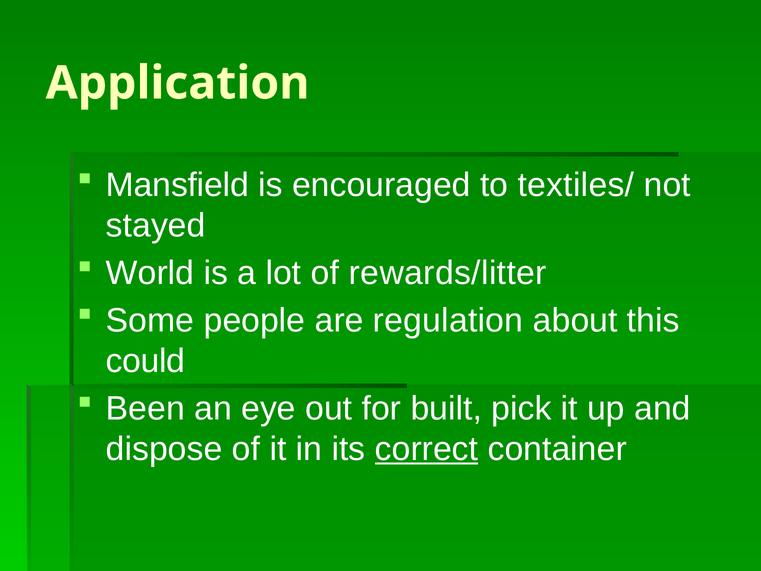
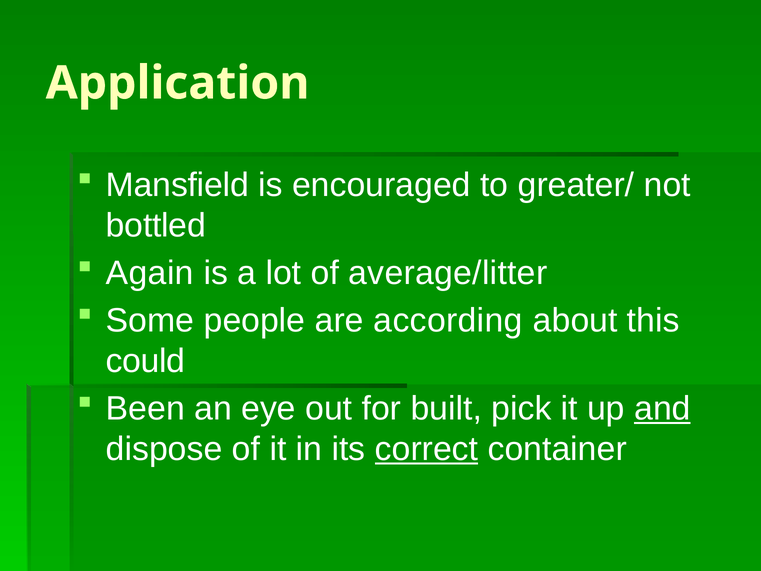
textiles/: textiles/ -> greater/
stayed: stayed -> bottled
World: World -> Again
rewards/litter: rewards/litter -> average/litter
regulation: regulation -> according
and underline: none -> present
